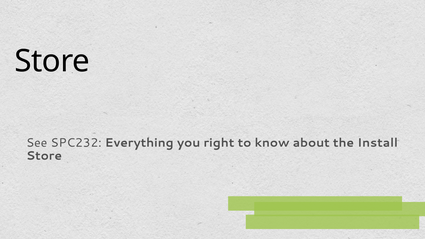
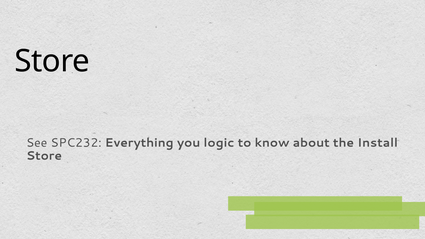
right: right -> logic
